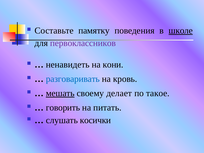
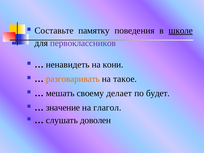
разговаривать colour: blue -> orange
кровь: кровь -> такое
мешать underline: present -> none
такое: такое -> будет
говорить: говорить -> значение
питать: питать -> глагол
косички: косички -> доволен
